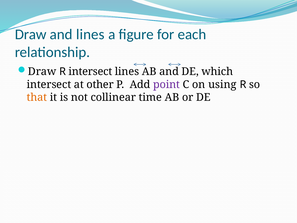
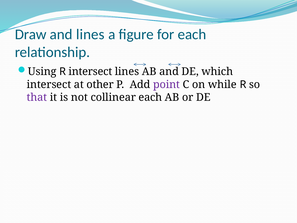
Draw at (42, 72): Draw -> Using
using: using -> while
that colour: orange -> purple
collinear time: time -> each
